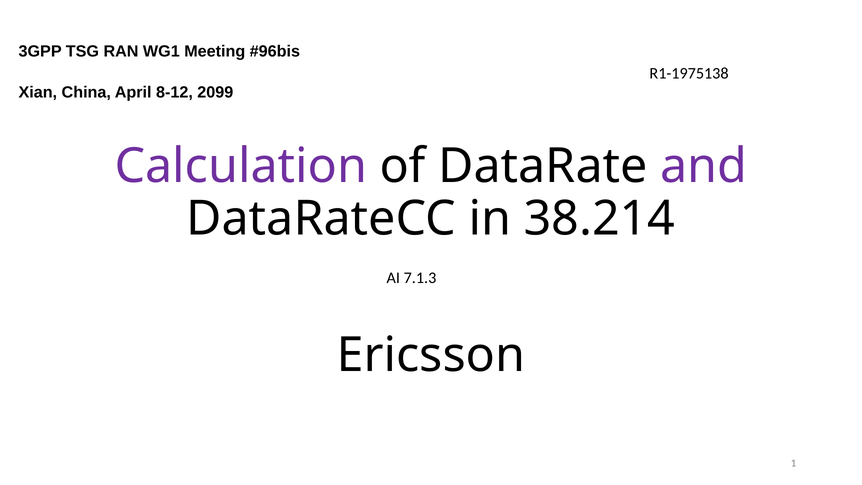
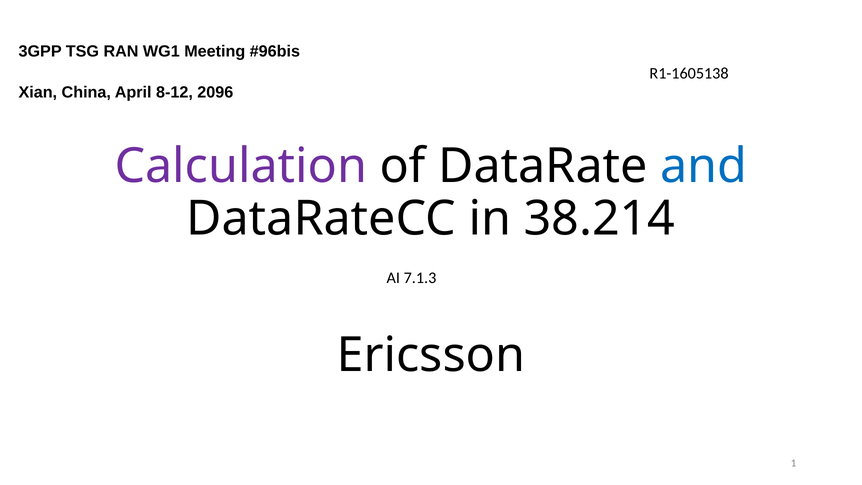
R1-1975138: R1-1975138 -> R1-1605138
2099: 2099 -> 2096
and colour: purple -> blue
